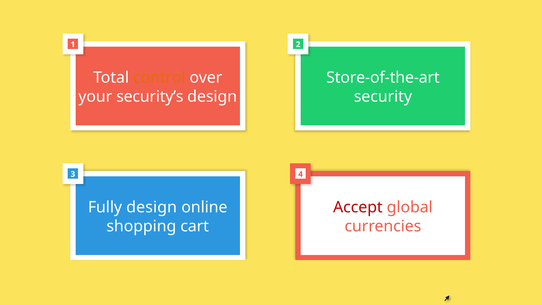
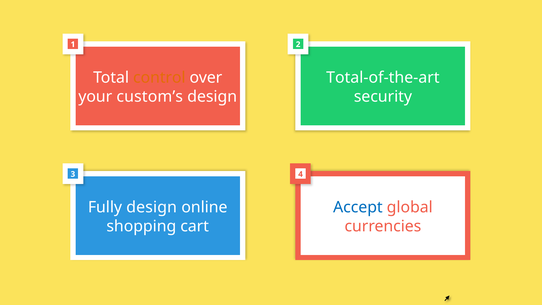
Store-of-the-art: Store-of-the-art -> Total-of-the-art
security’s: security’s -> custom’s
Accept colour: red -> blue
